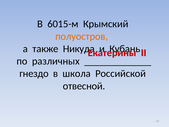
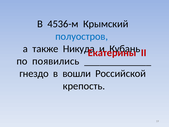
6015-м: 6015-м -> 4536-м
полуостров colour: orange -> blue
различных: различных -> появились
школа: школа -> вошли
отвесной: отвесной -> крепость
